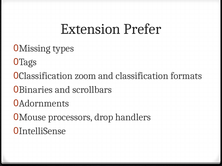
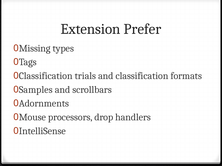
zoom: zoom -> trials
Binaries: Binaries -> Samples
